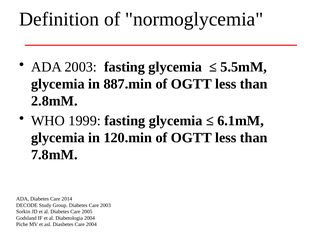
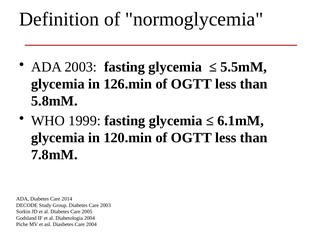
887.min: 887.min -> 126.min
2.8mM: 2.8mM -> 5.8mM
